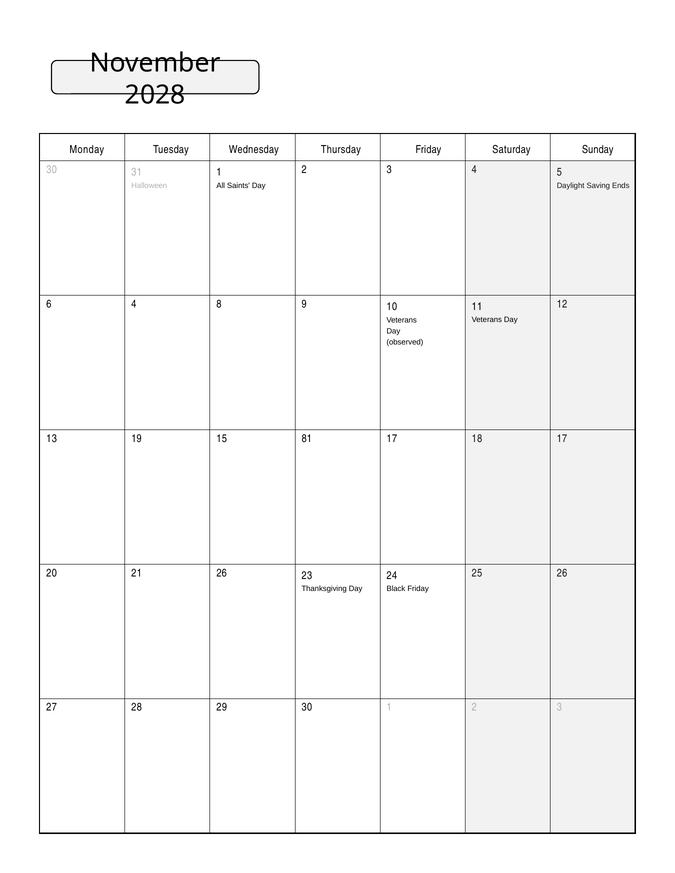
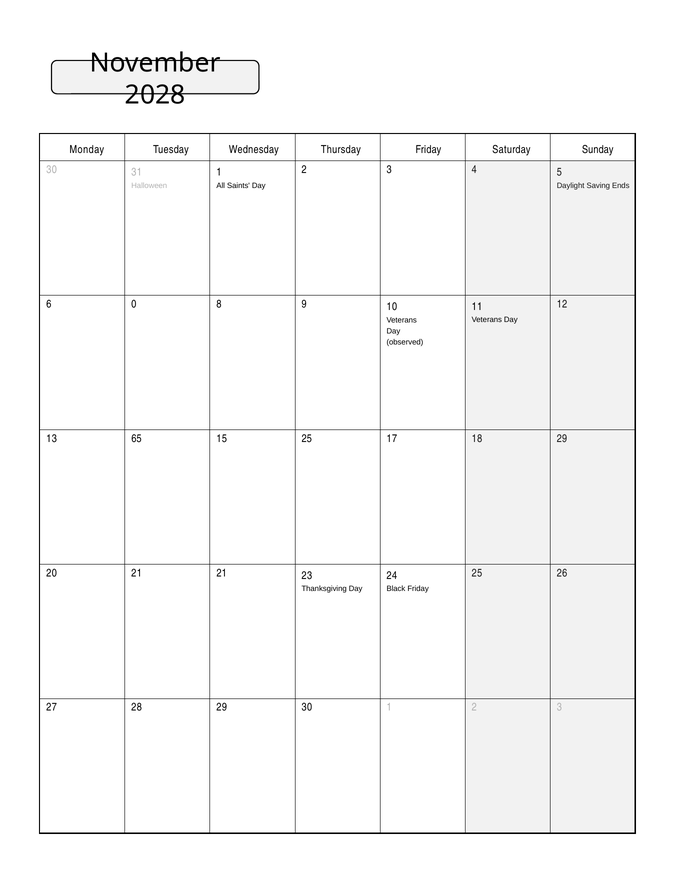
6 4: 4 -> 0
19: 19 -> 65
15 81: 81 -> 25
18 17: 17 -> 29
21 26: 26 -> 21
